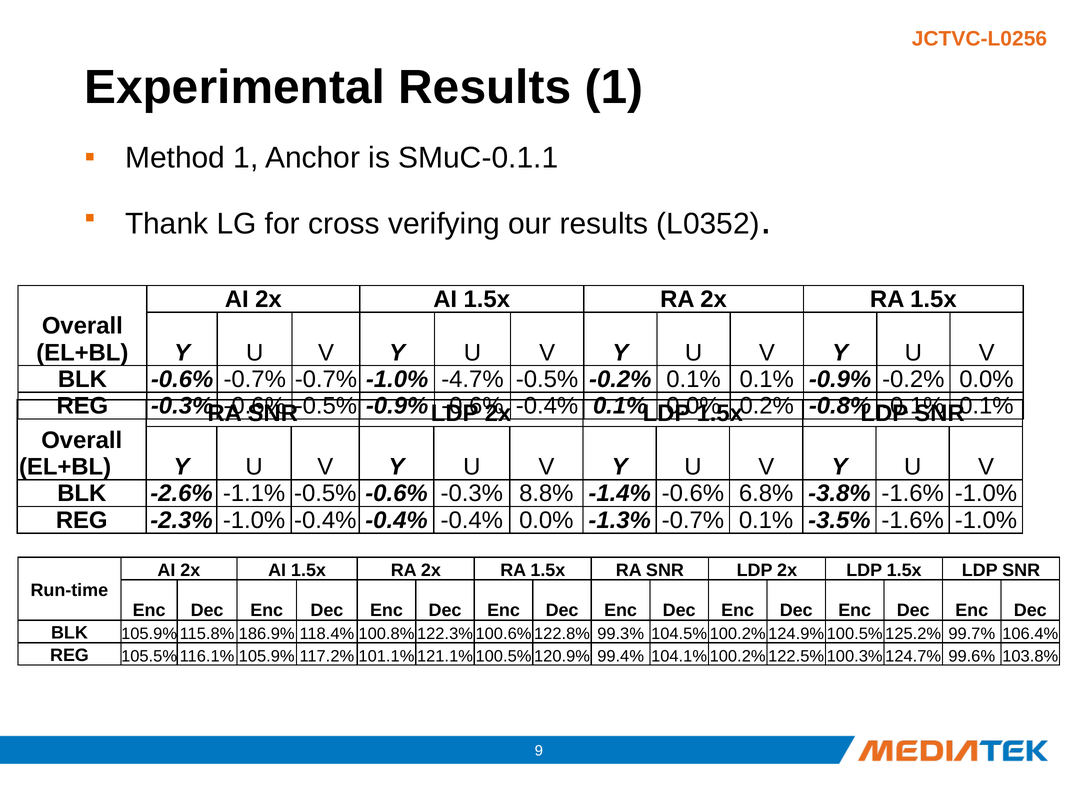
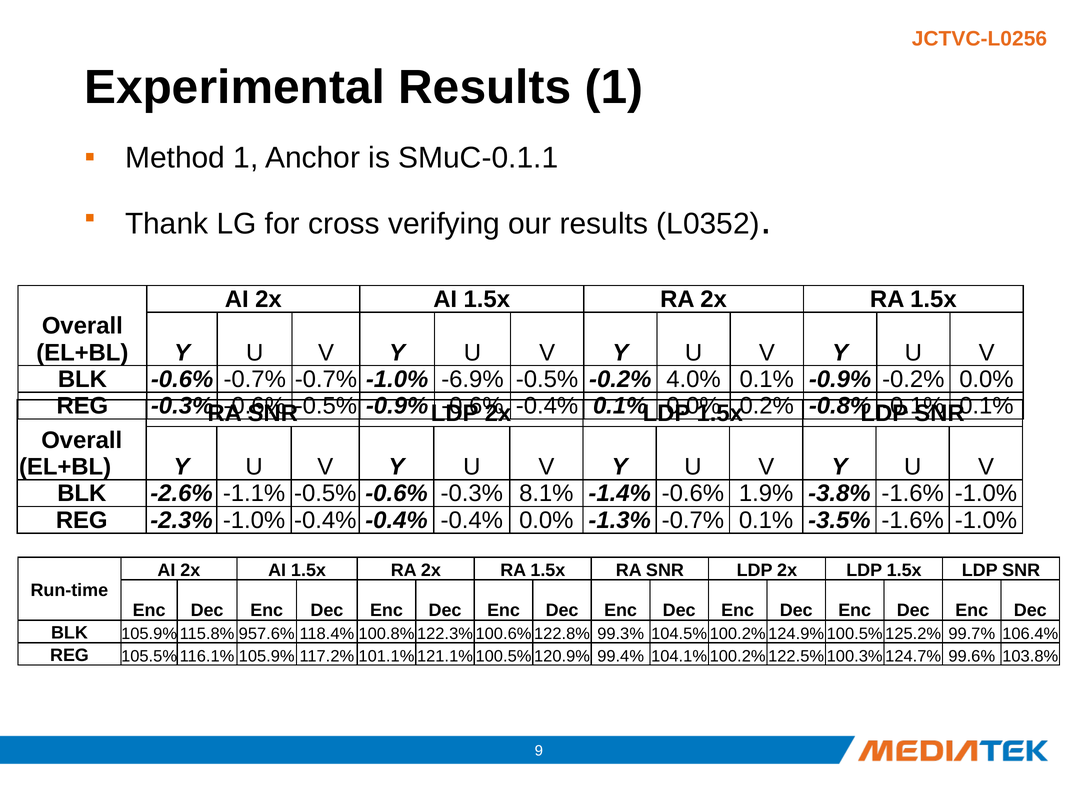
-4.7%: -4.7% -> -6.9%
-0.2% 0.1%: 0.1% -> 4.0%
8.8%: 8.8% -> 8.1%
6.8%: 6.8% -> 1.9%
186.9%: 186.9% -> 957.6%
